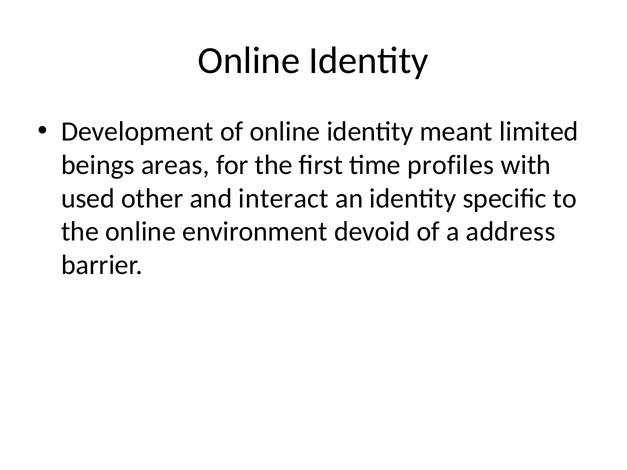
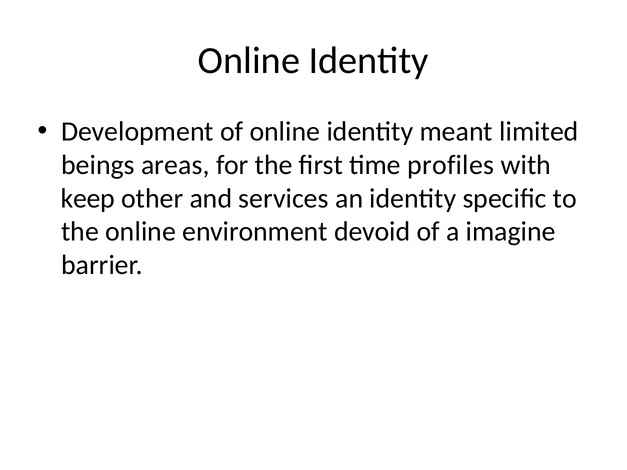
used: used -> keep
interact: interact -> services
address: address -> imagine
